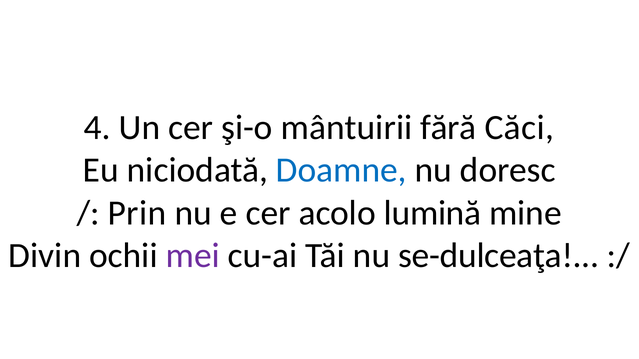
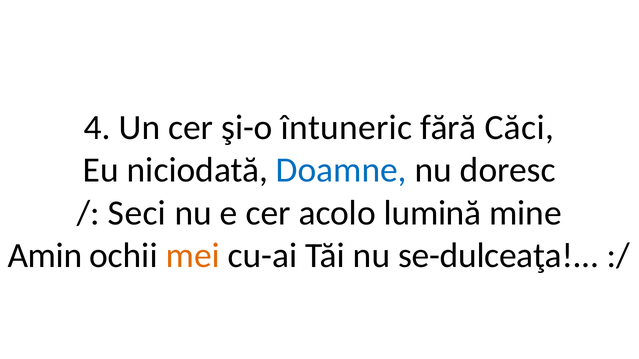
mântuirii: mântuirii -> întuneric
Prin: Prin -> Seci
Divin: Divin -> Amin
mei colour: purple -> orange
